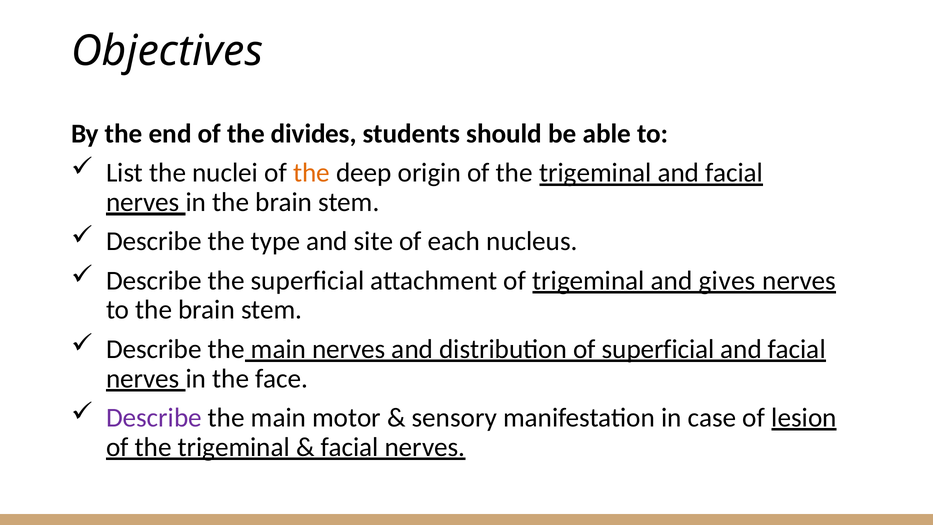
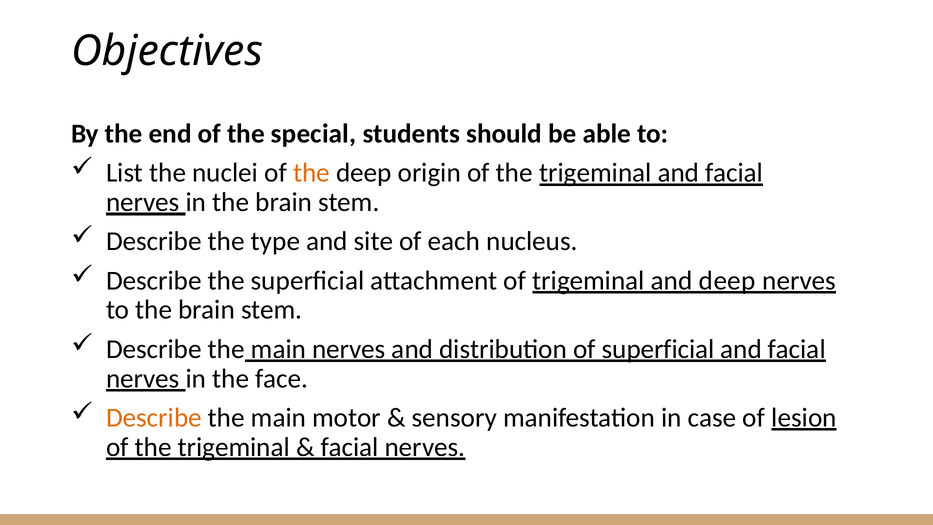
divides: divides -> special
and gives: gives -> deep
Describe at (154, 418) colour: purple -> orange
